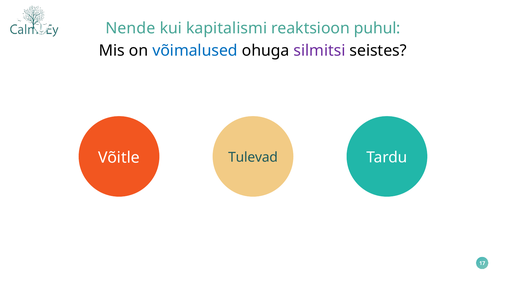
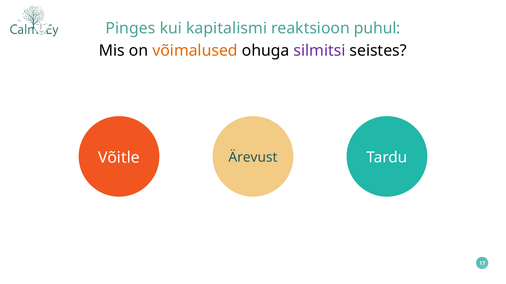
Nende: Nende -> Pinges
võimalused colour: blue -> orange
Tulevad: Tulevad -> Ärevust
